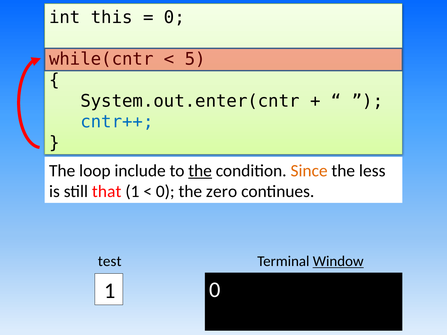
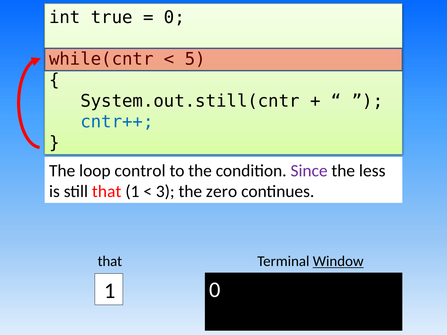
this: this -> true
System.out.enter(cntr: System.out.enter(cntr -> System.out.still(cntr
include: include -> control
the at (200, 171) underline: present -> none
Since colour: orange -> purple
0 at (165, 192): 0 -> 3
test at (110, 261): test -> that
